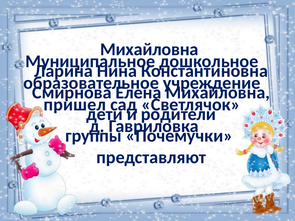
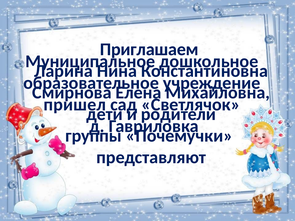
Михайловна at (149, 49): Михайловна -> Приглашаем
